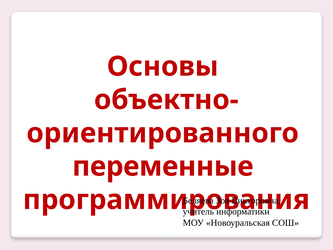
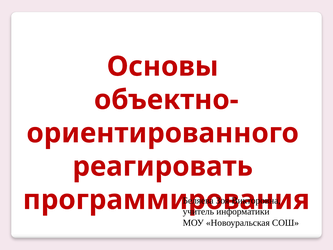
переменные: переменные -> реагировать
